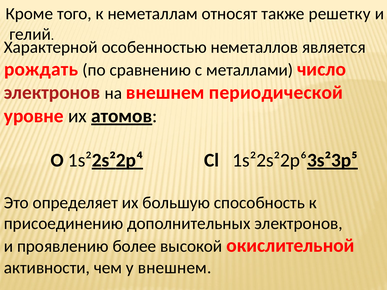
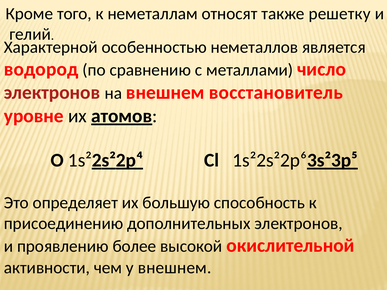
рождать: рождать -> водород
периодической: периодической -> восстановитель
